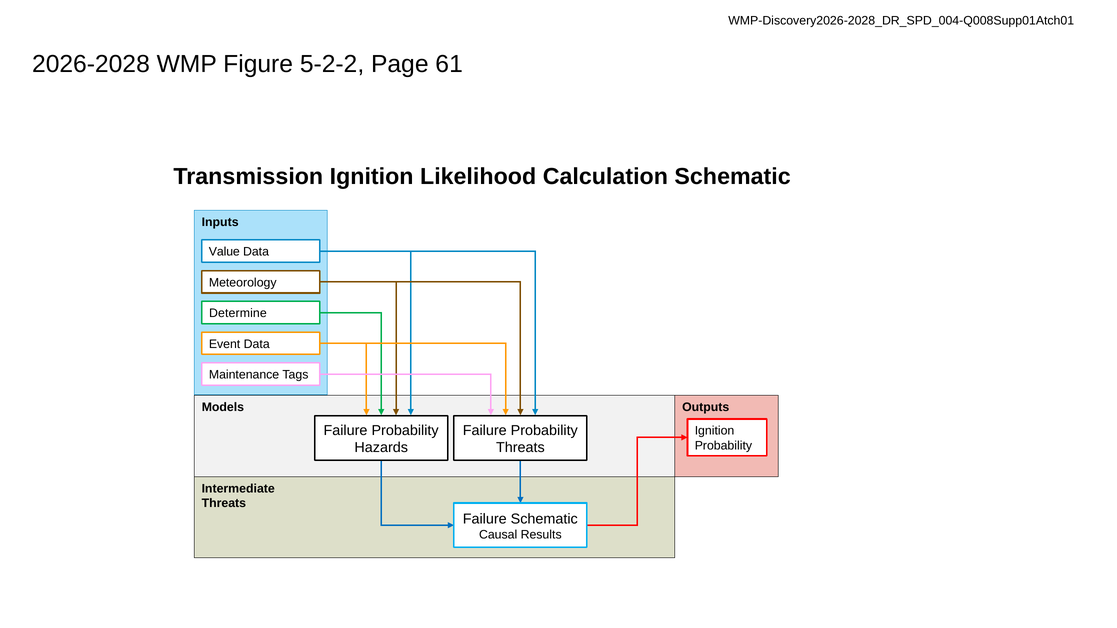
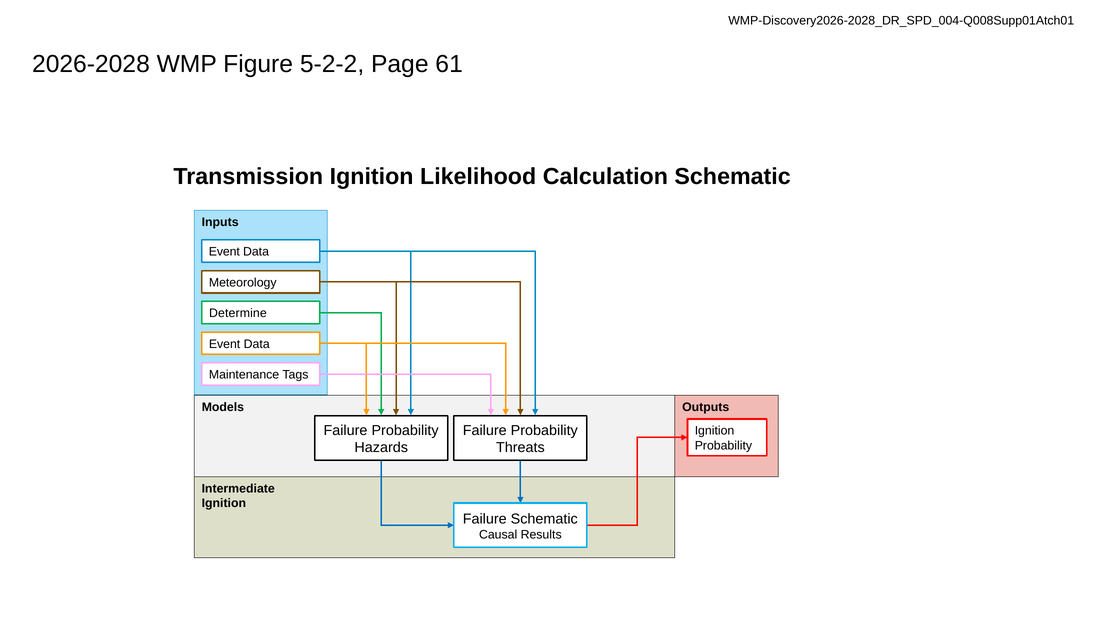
Value at (224, 252): Value -> Event
Threats at (224, 504): Threats -> Ignition
